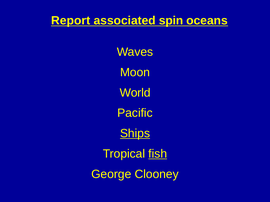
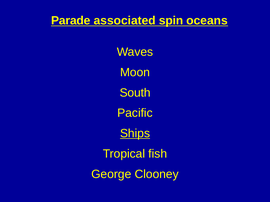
Report: Report -> Parade
World: World -> South
fish underline: present -> none
